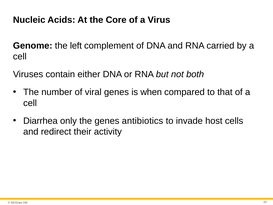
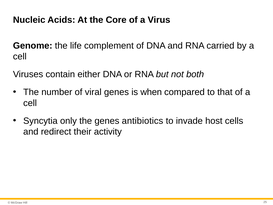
left: left -> life
Diarrhea: Diarrhea -> Syncytia
